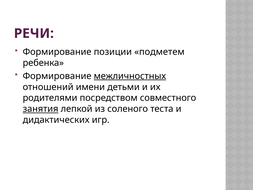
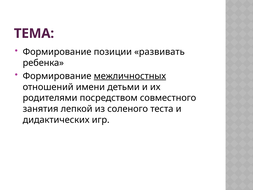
РЕЧИ: РЕЧИ -> ТЕМА
подметем: подметем -> развивать
занятия underline: present -> none
